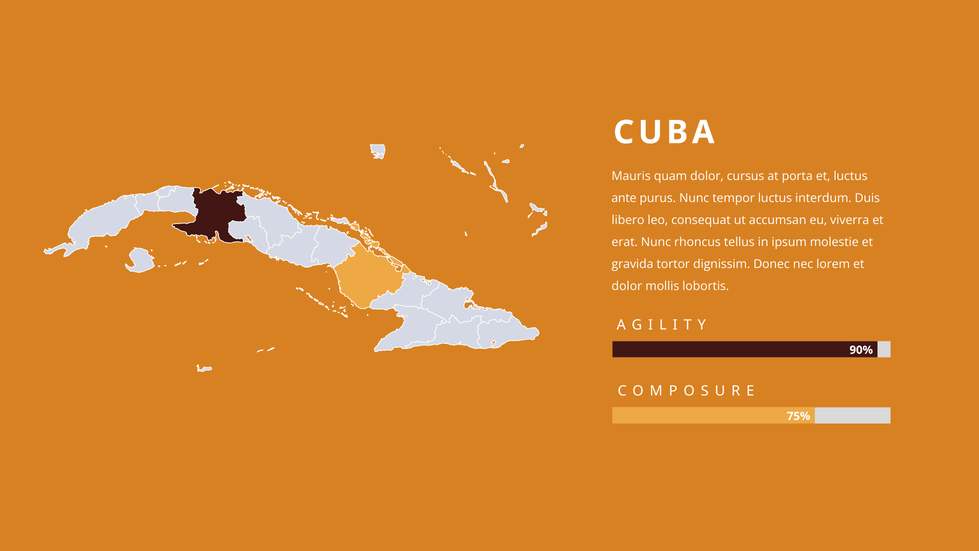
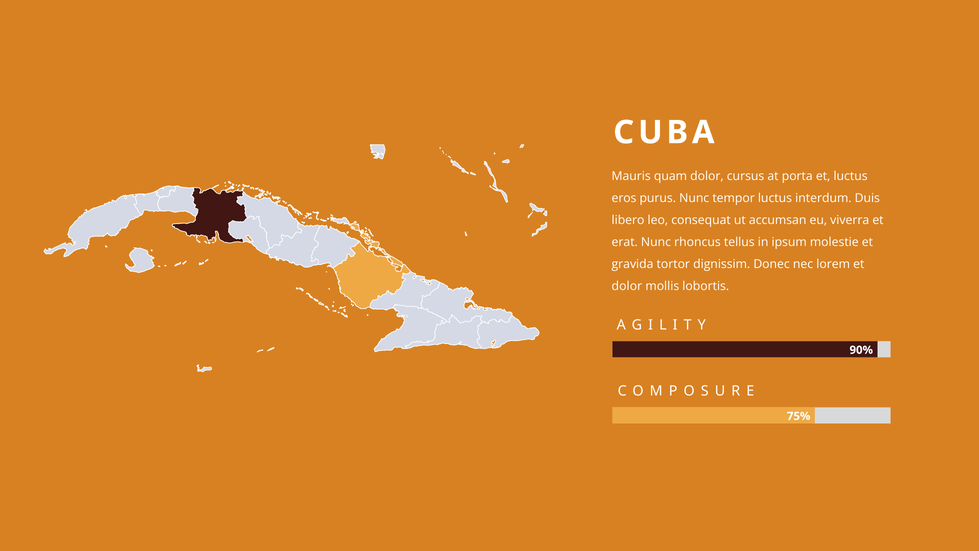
ante: ante -> eros
